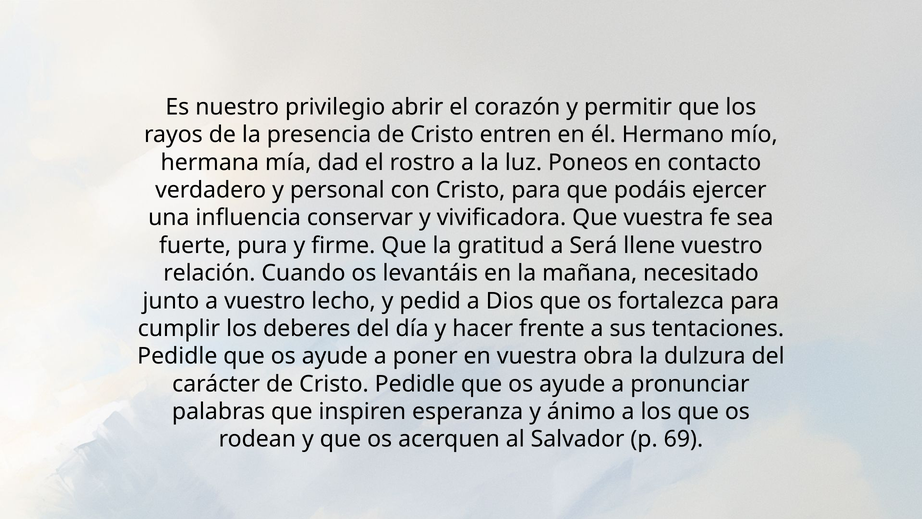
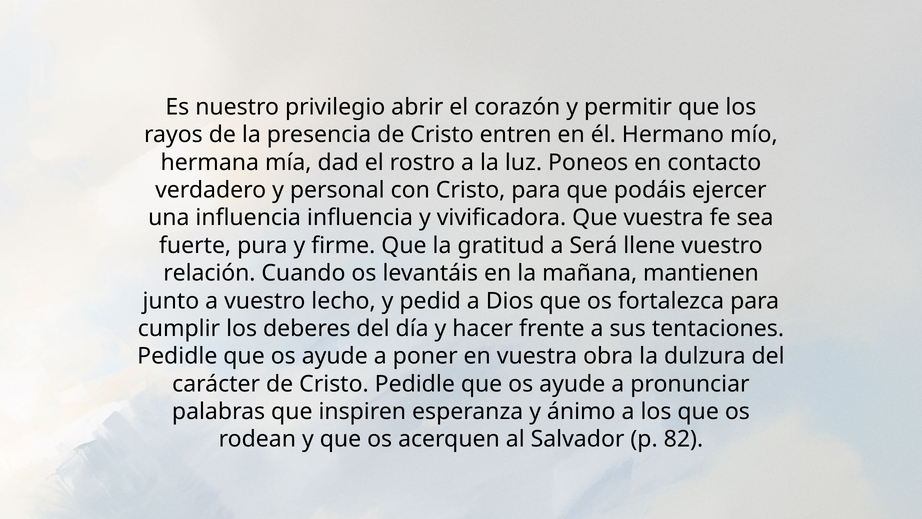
influencia conservar: conservar -> influencia
necesitado: necesitado -> mantienen
69: 69 -> 82
